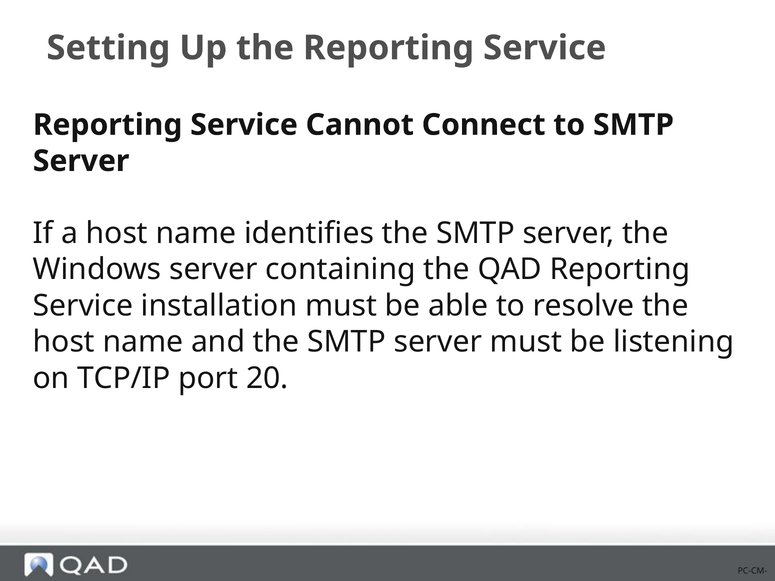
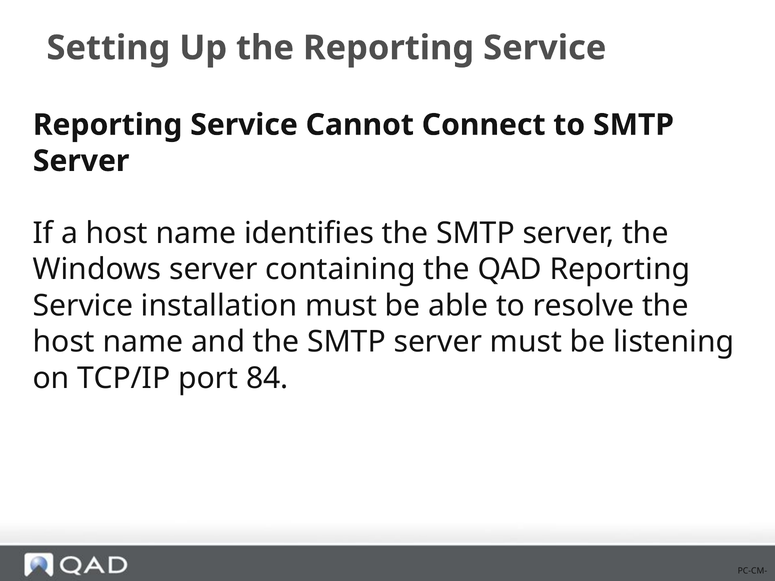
20: 20 -> 84
